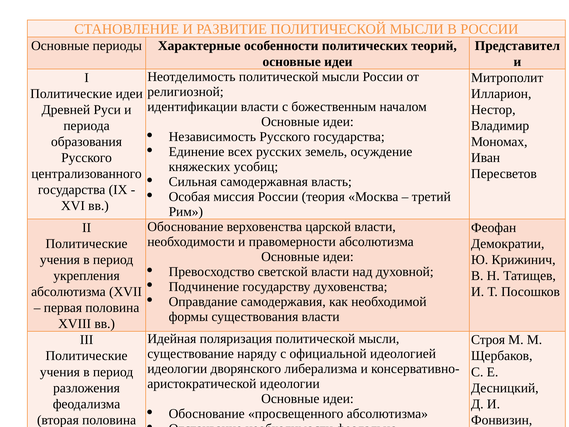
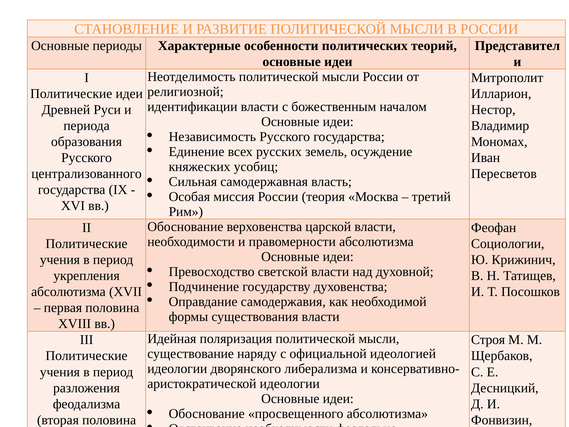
Демократии: Демократии -> Социологии
